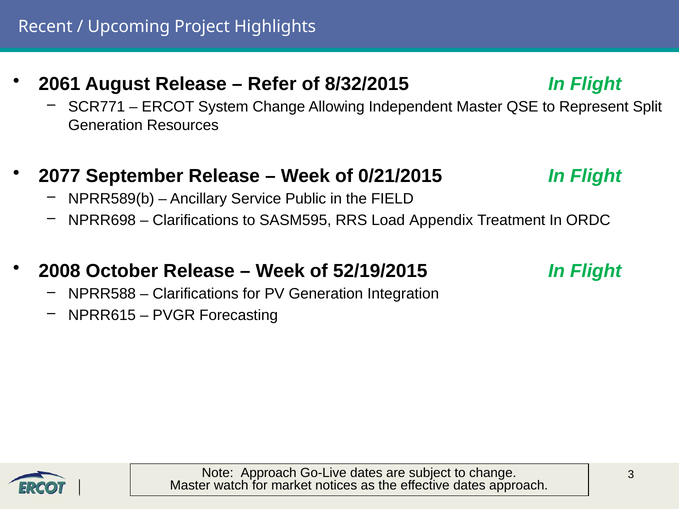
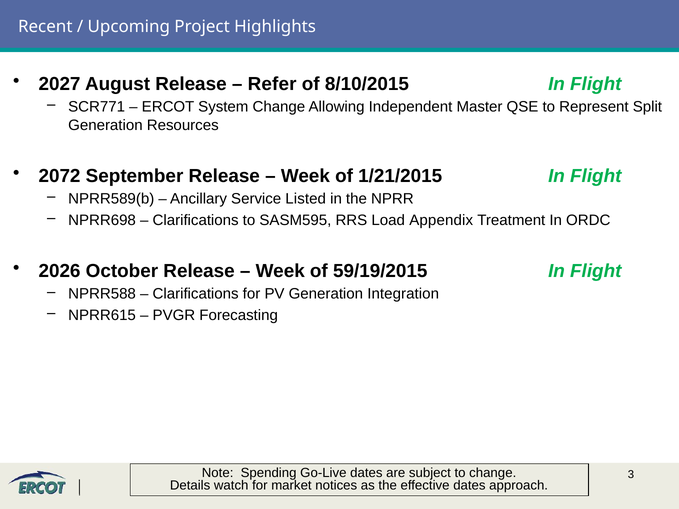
2061: 2061 -> 2027
8/32/2015: 8/32/2015 -> 8/10/2015
2077: 2077 -> 2072
0/21/2015: 0/21/2015 -> 1/21/2015
Public: Public -> Listed
FIELD: FIELD -> NPRR
2008: 2008 -> 2026
52/19/2015: 52/19/2015 -> 59/19/2015
Note Approach: Approach -> Spending
Master at (190, 486): Master -> Details
